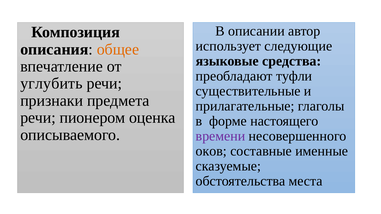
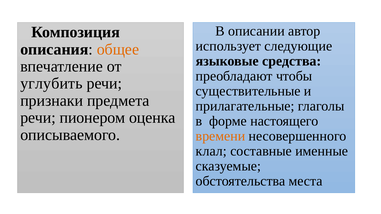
туфли: туфли -> чтобы
времени colour: purple -> orange
оков: оков -> клал
